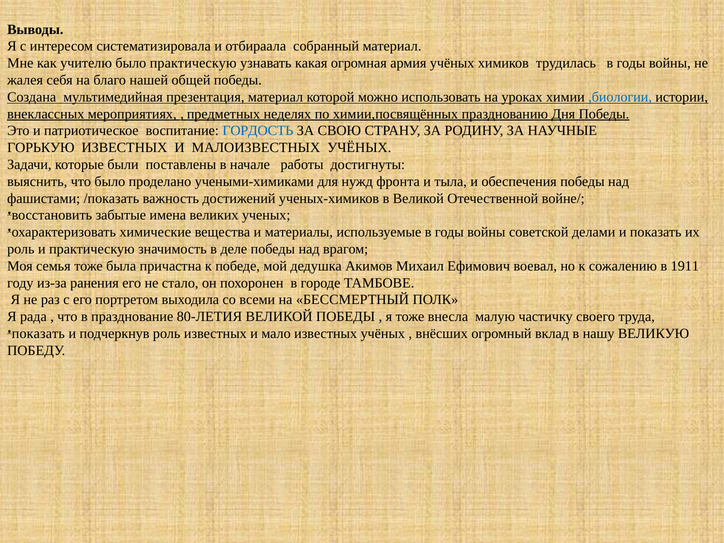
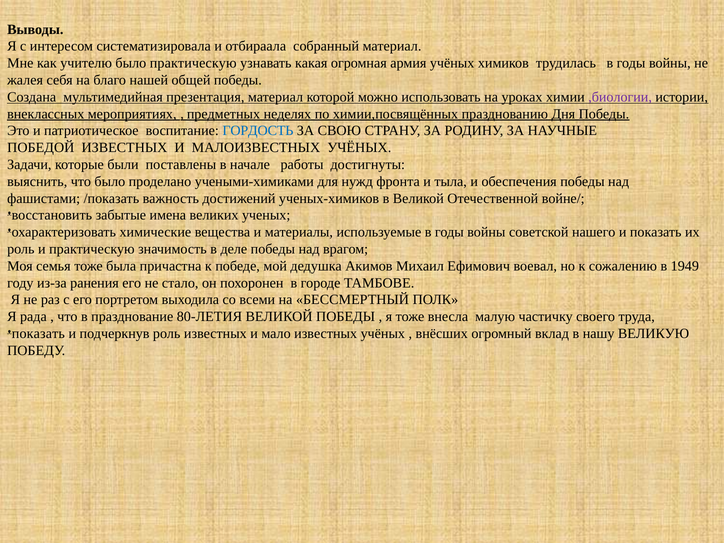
,биологии colour: blue -> purple
ГОРЬКУЮ: ГОРЬКУЮ -> ПОБЕДОЙ
делами: делами -> нашего
1911: 1911 -> 1949
